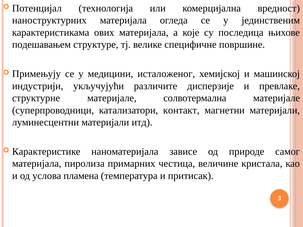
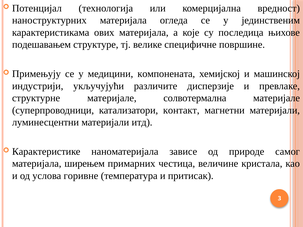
исталоженог: исталоженог -> компонената
пиролиза: пиролиза -> ширењем
пламена: пламена -> горивне
